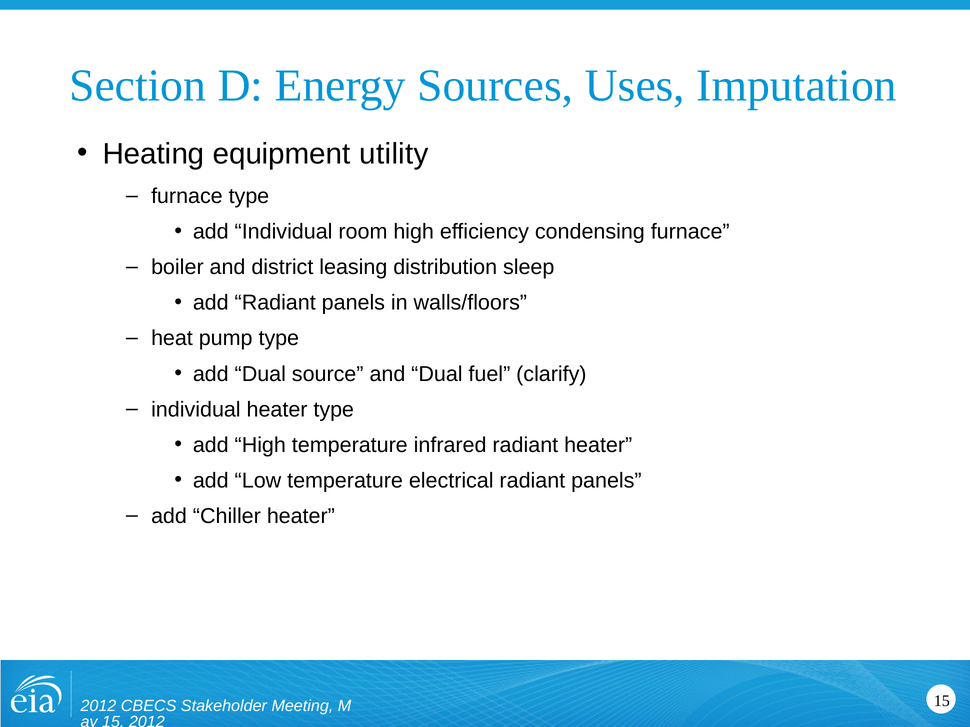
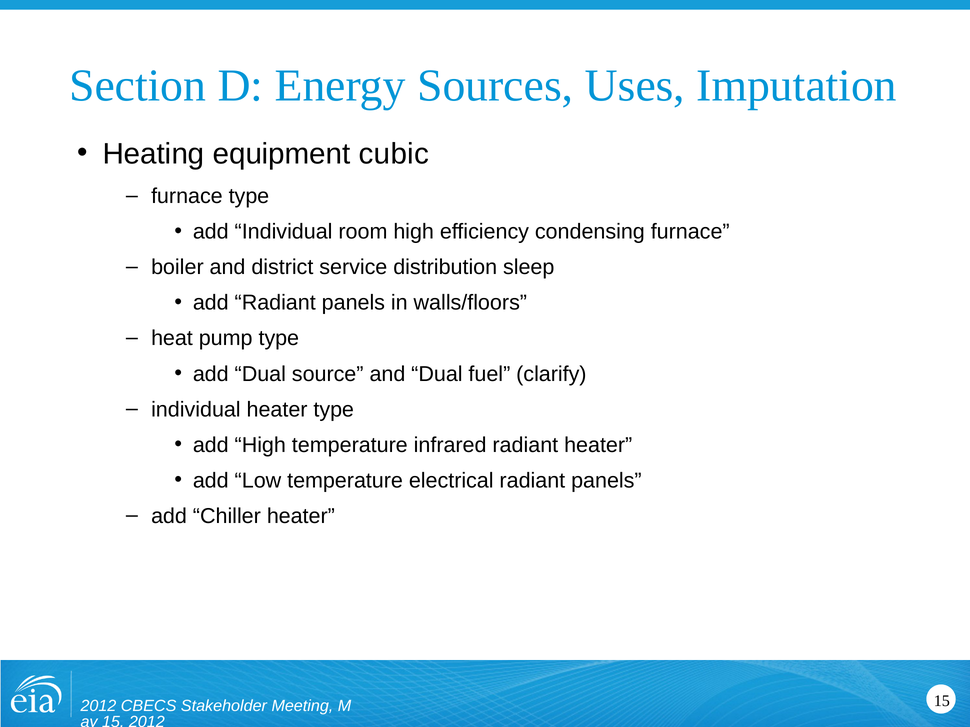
utility: utility -> cubic
leasing: leasing -> service
